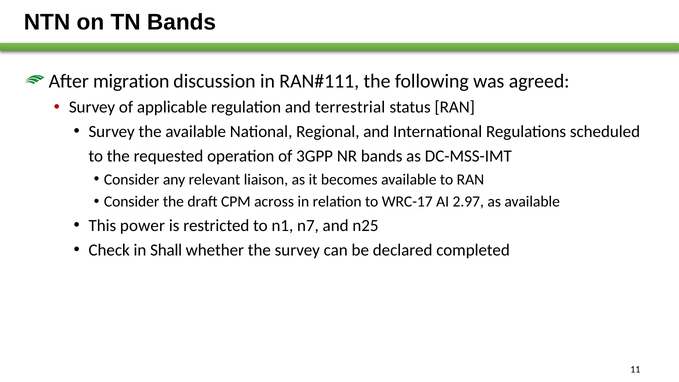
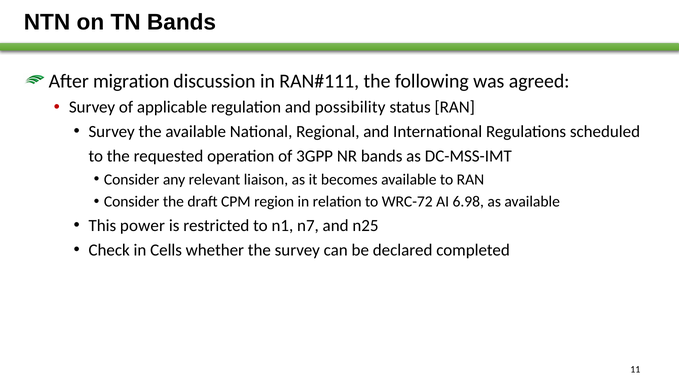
terrestrial: terrestrial -> possibility
across: across -> region
WRC-17: WRC-17 -> WRC-72
2.97: 2.97 -> 6.98
Shall: Shall -> Cells
